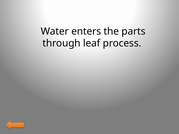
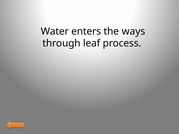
parts: parts -> ways
